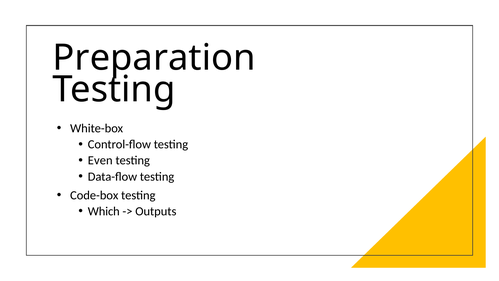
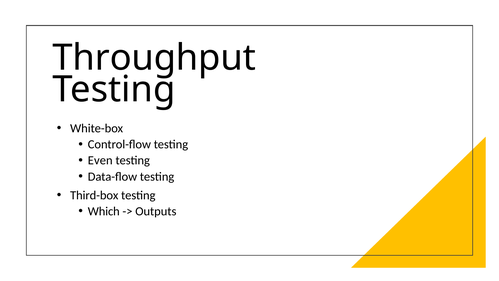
Preparation: Preparation -> Throughput
Code-box: Code-box -> Third-box
